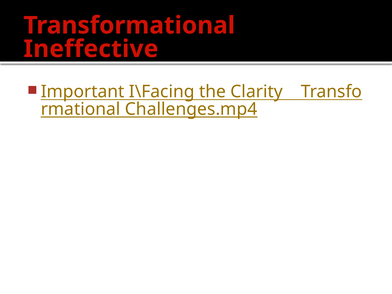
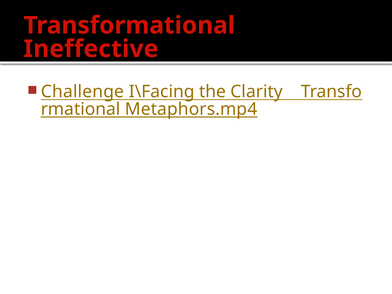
Important: Important -> Challenge
Challenges.mp4: Challenges.mp4 -> Metaphors.mp4
